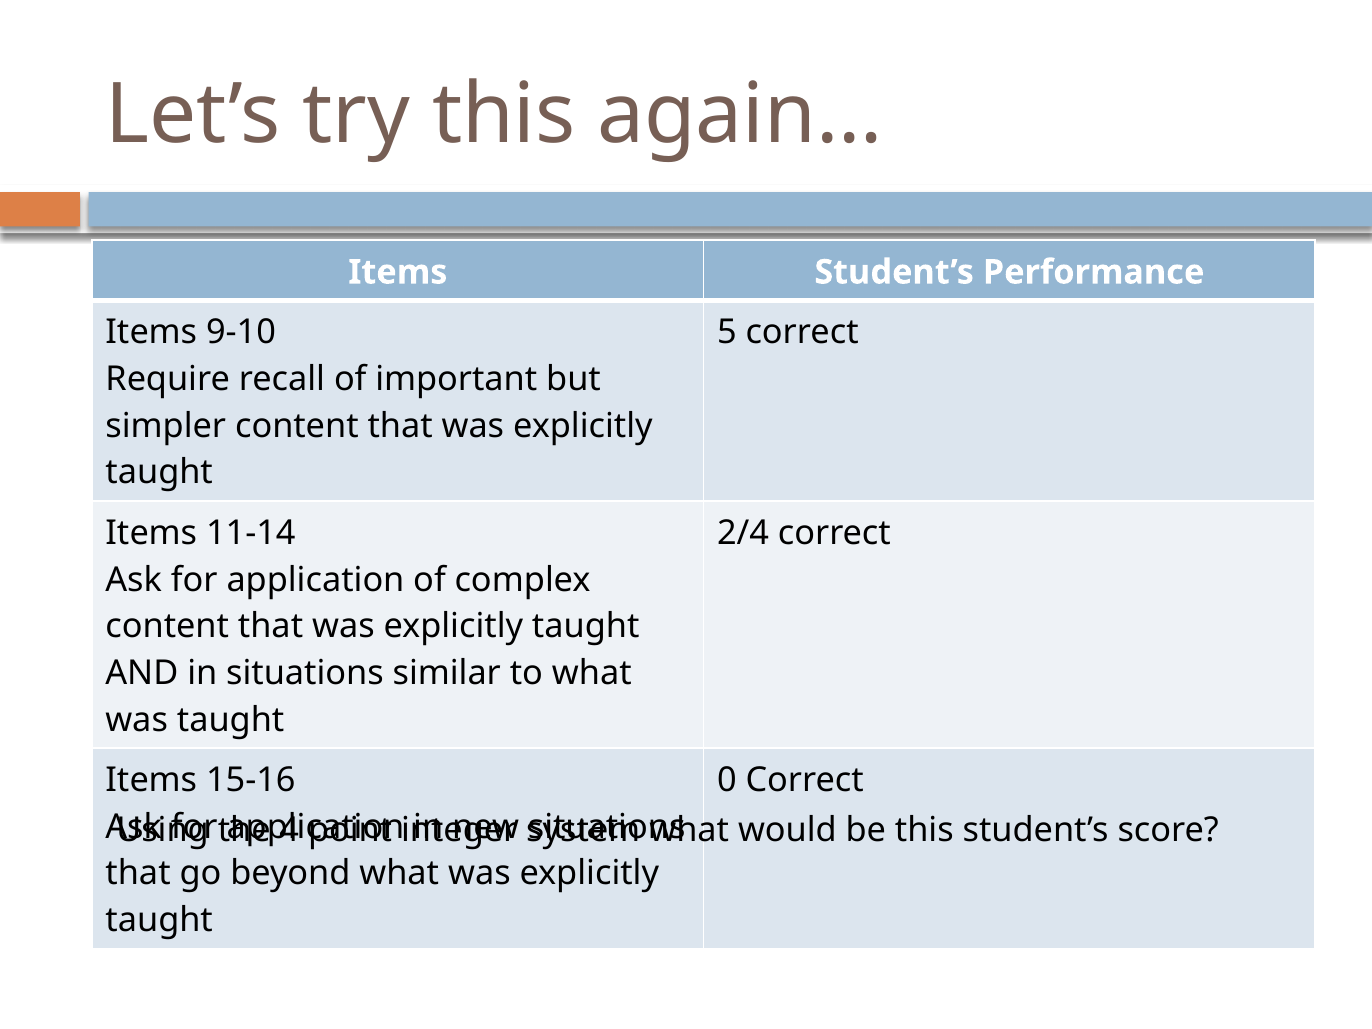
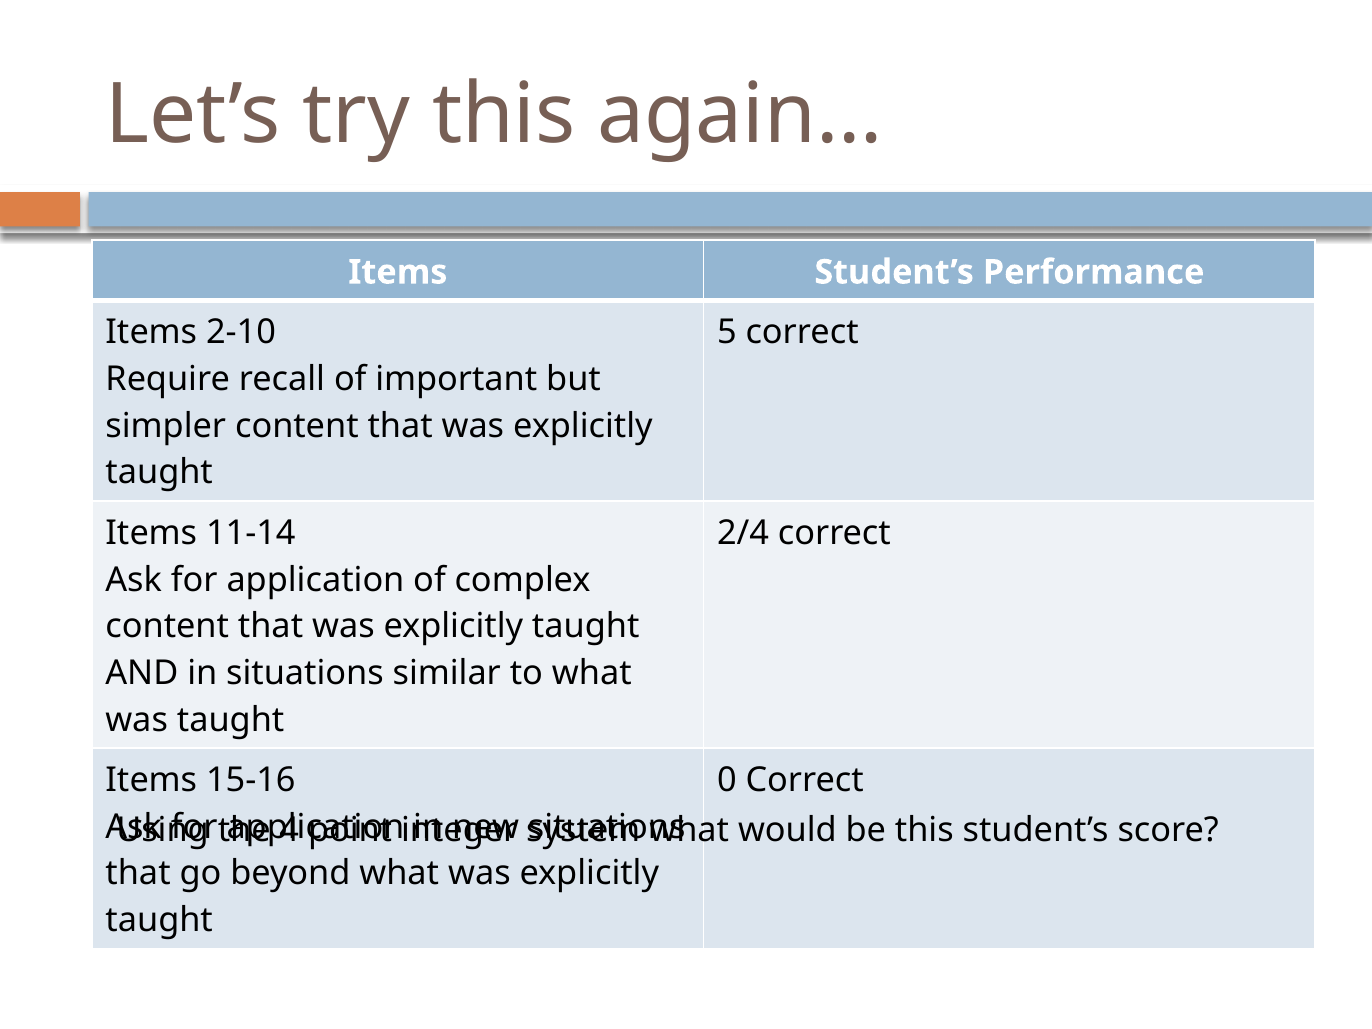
9-10: 9-10 -> 2-10
